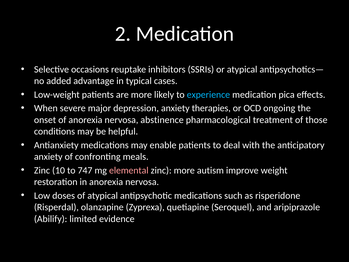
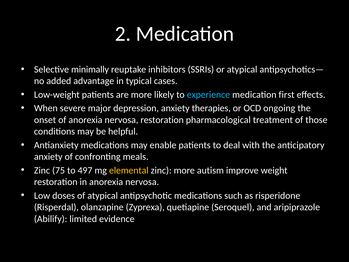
occasions: occasions -> minimally
pica: pica -> first
nervosa abstinence: abstinence -> restoration
10: 10 -> 75
747: 747 -> 497
elemental colour: pink -> yellow
